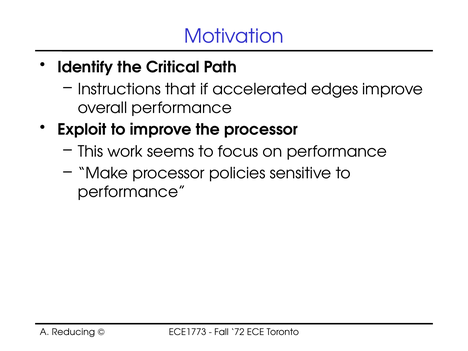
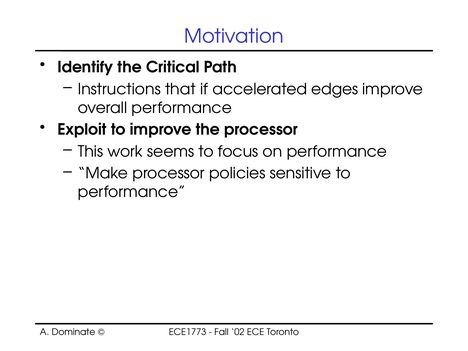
Reducing: Reducing -> Dominate
72: 72 -> 02
